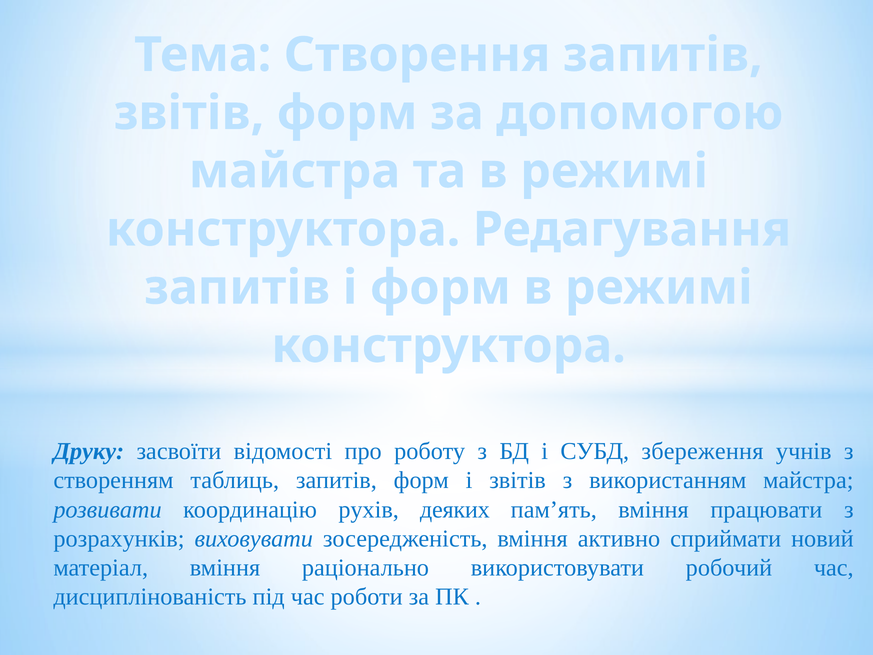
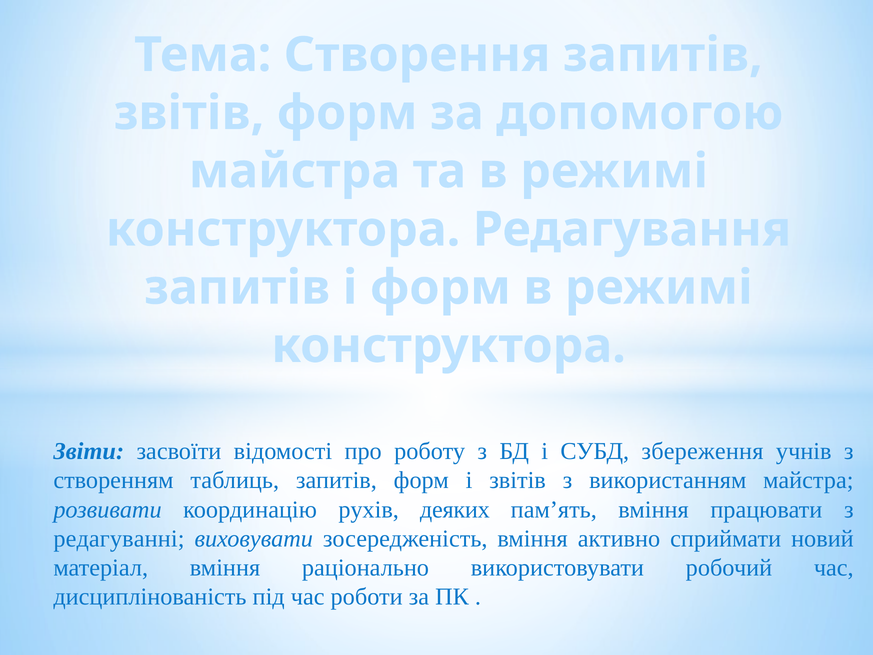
Друку: Друку -> Звіти
розрахунків: розрахунків -> редагуванні
